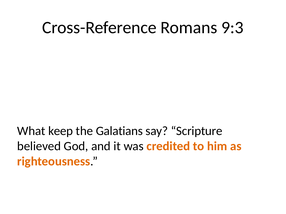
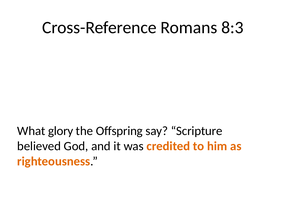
9:3: 9:3 -> 8:3
keep: keep -> glory
Galatians: Galatians -> Offspring
